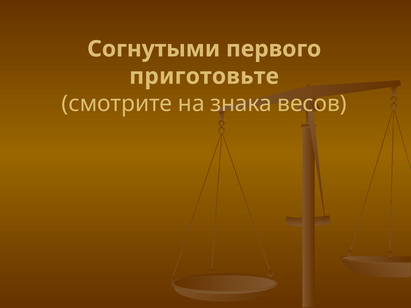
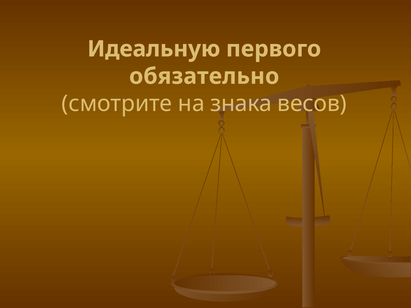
Согнутыми: Согнутыми -> Идеальную
приготовьте: приготовьте -> обязательно
